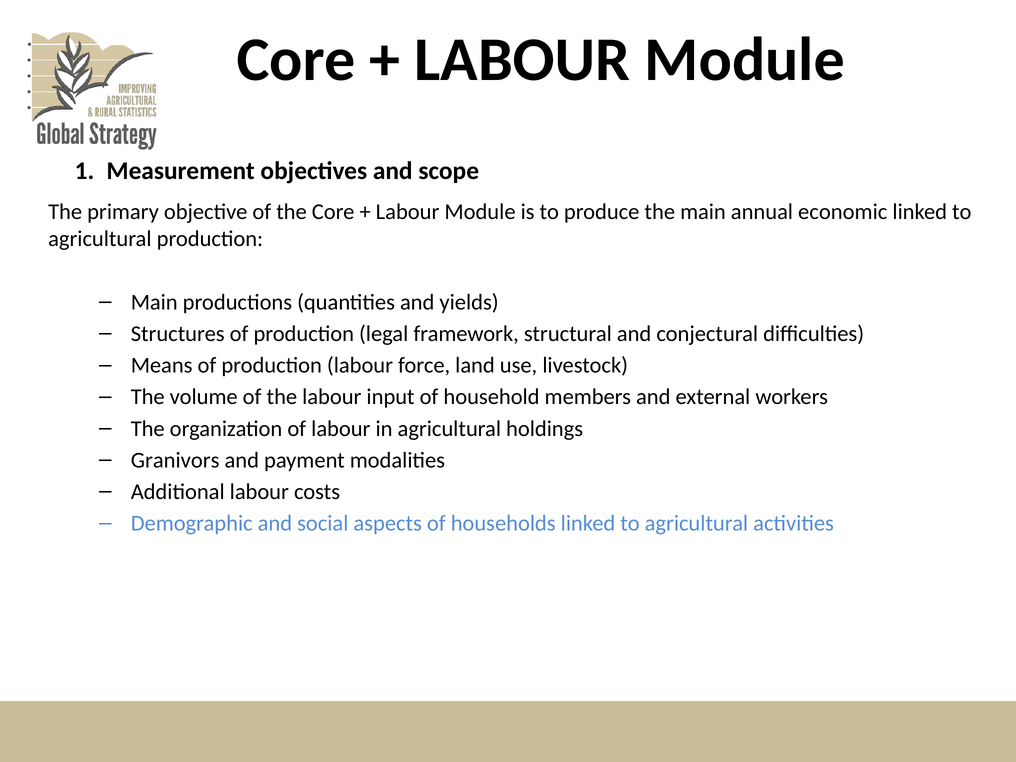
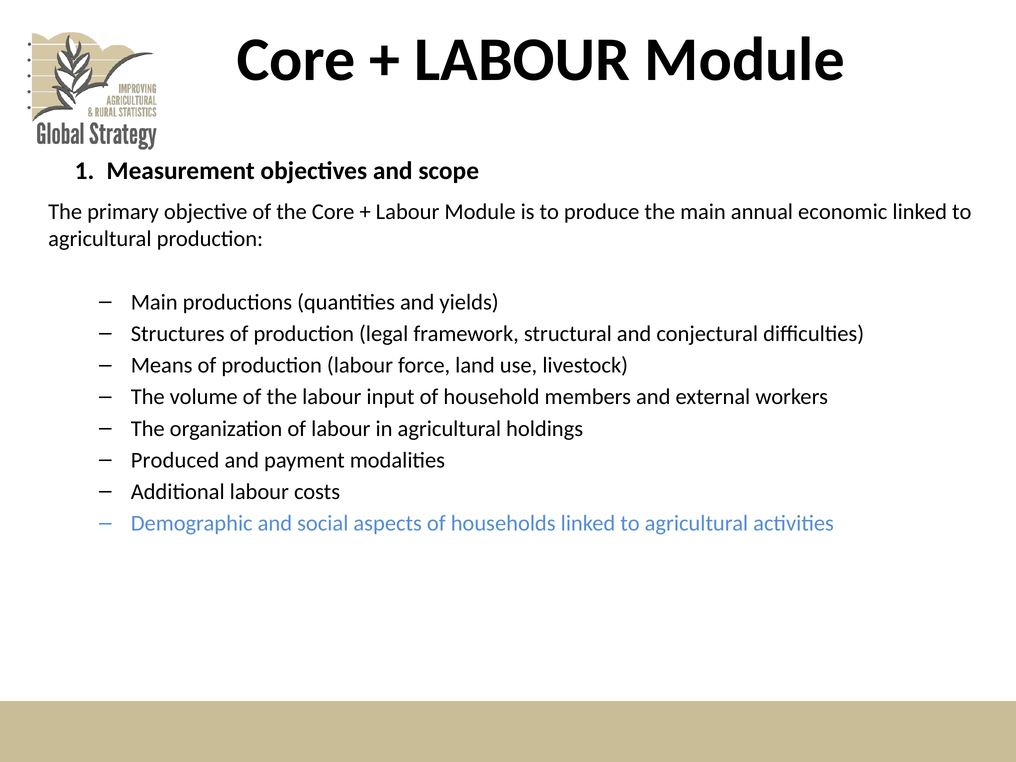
Granivors: Granivors -> Produced
